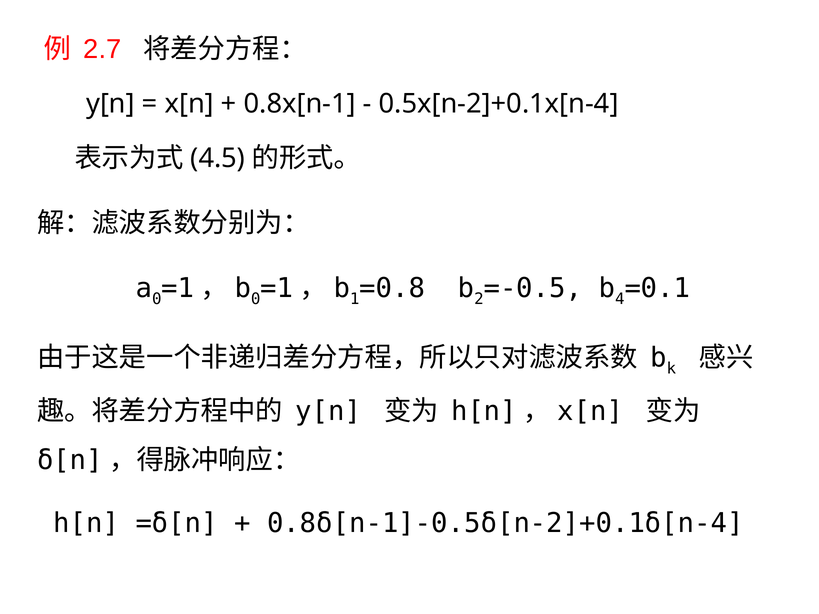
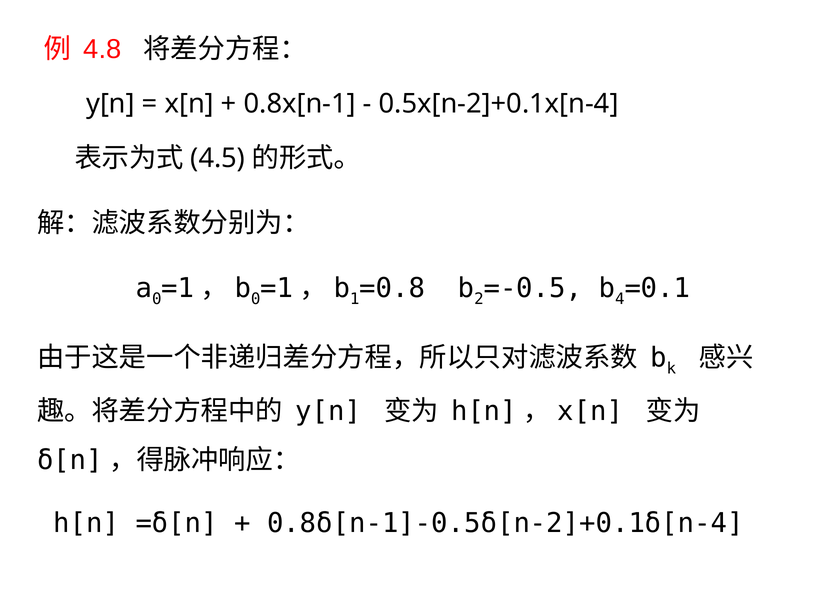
2.7: 2.7 -> 4.8
